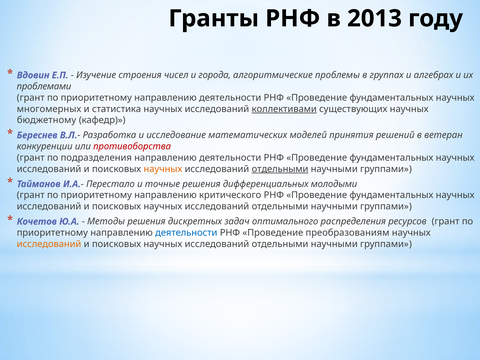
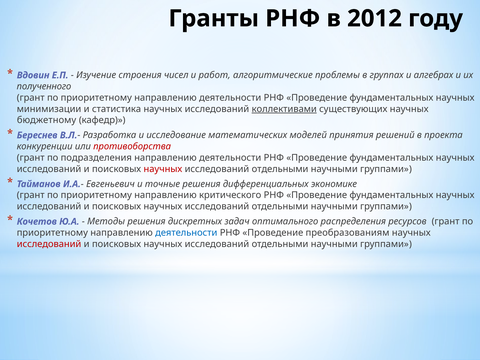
2013: 2013 -> 2012
города: города -> работ
проблемами: проблемами -> полученного
многомерных: многомерных -> минимизации
ветеран: ветеран -> проекта
научных at (163, 169) colour: orange -> red
отдельными at (280, 169) underline: present -> none
Перестало: Перестало -> Евгеньевич
молодыми: молодыми -> экономике
исследований at (49, 244) colour: orange -> red
